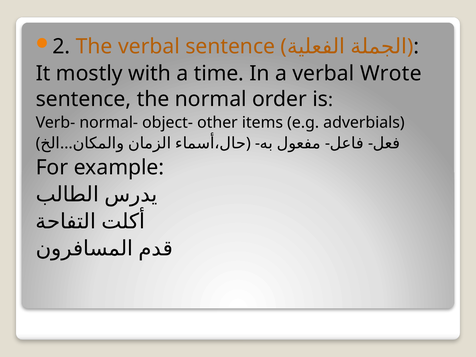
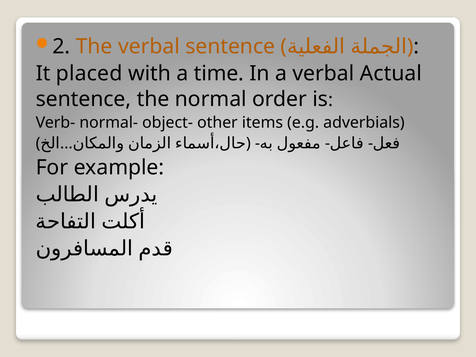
mostly: mostly -> placed
Wrote: Wrote -> Actual
